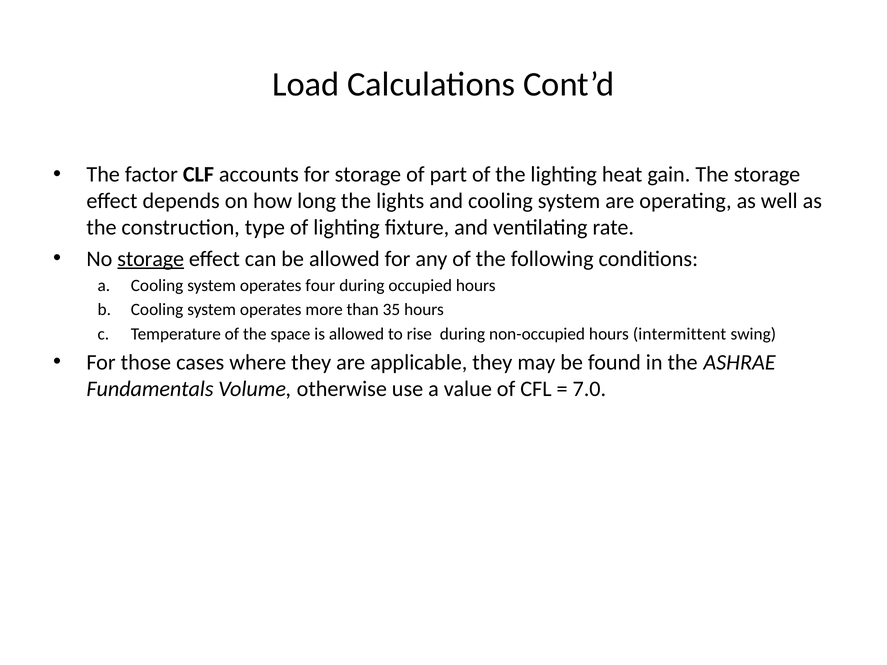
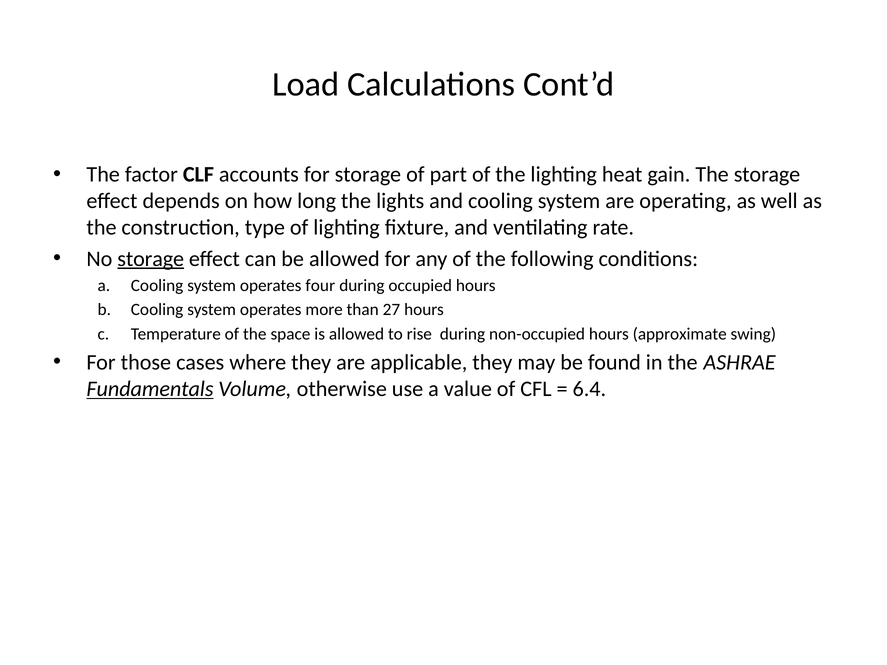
35: 35 -> 27
intermittent: intermittent -> approximate
Fundamentals underline: none -> present
7.0: 7.0 -> 6.4
